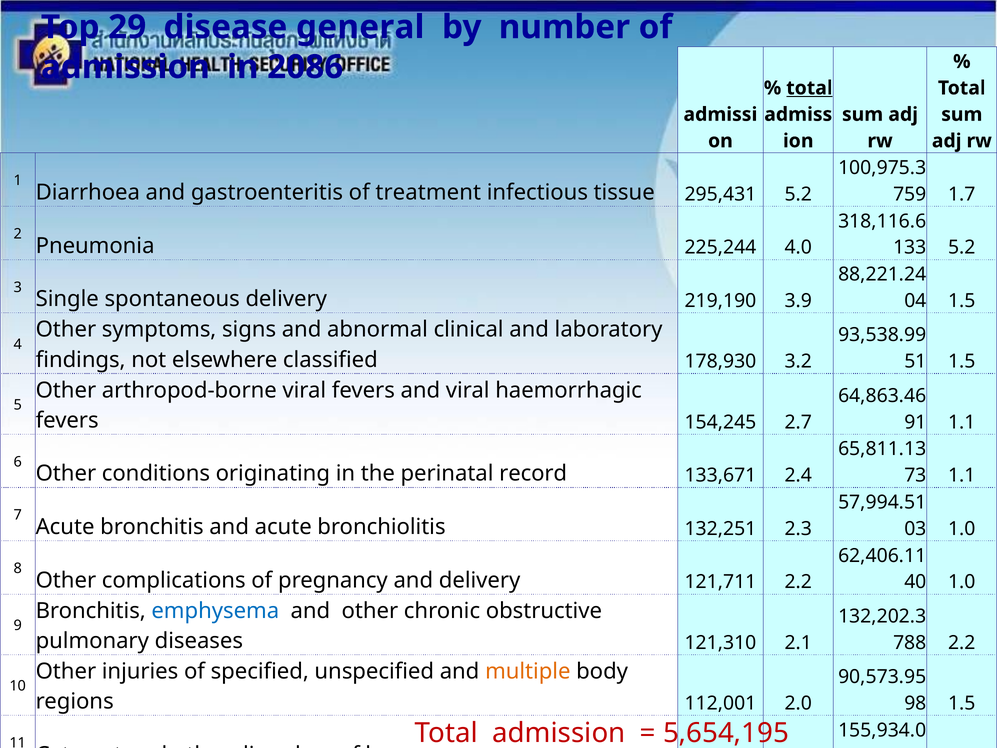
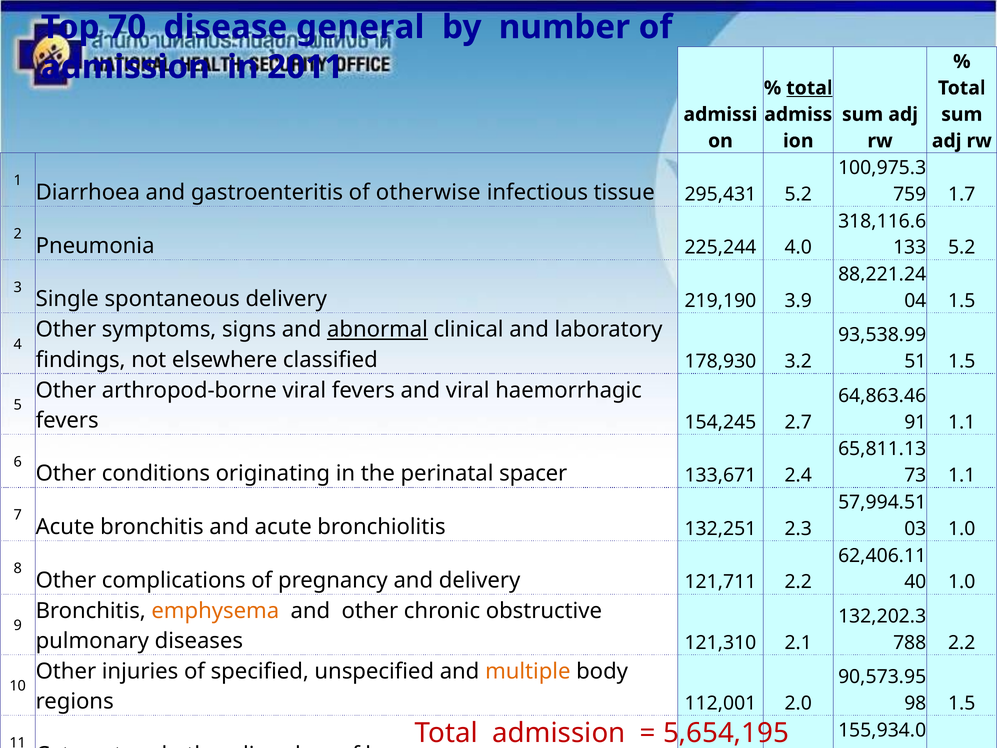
29: 29 -> 70
2086: 2086 -> 2011
treatment: treatment -> otherwise
abnormal underline: none -> present
record: record -> spacer
emphysema colour: blue -> orange
